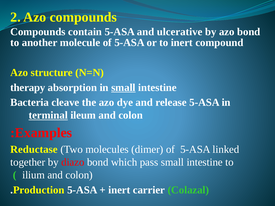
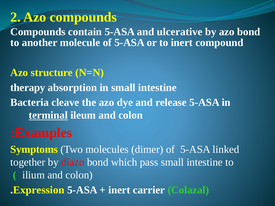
small at (123, 88) underline: present -> none
Reductase: Reductase -> Symptoms
Production: Production -> Expression
